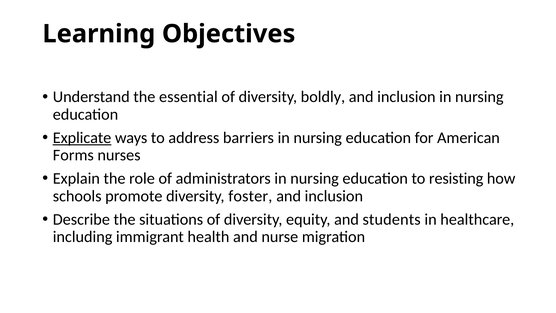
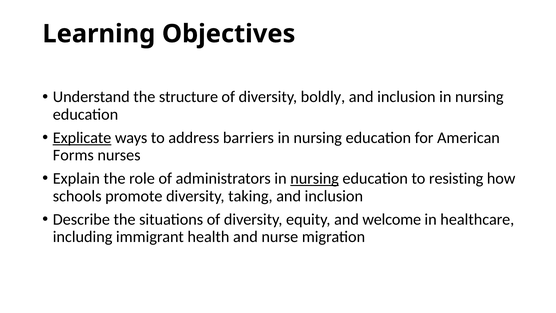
essential: essential -> structure
nursing at (315, 178) underline: none -> present
foster: foster -> taking
students: students -> welcome
